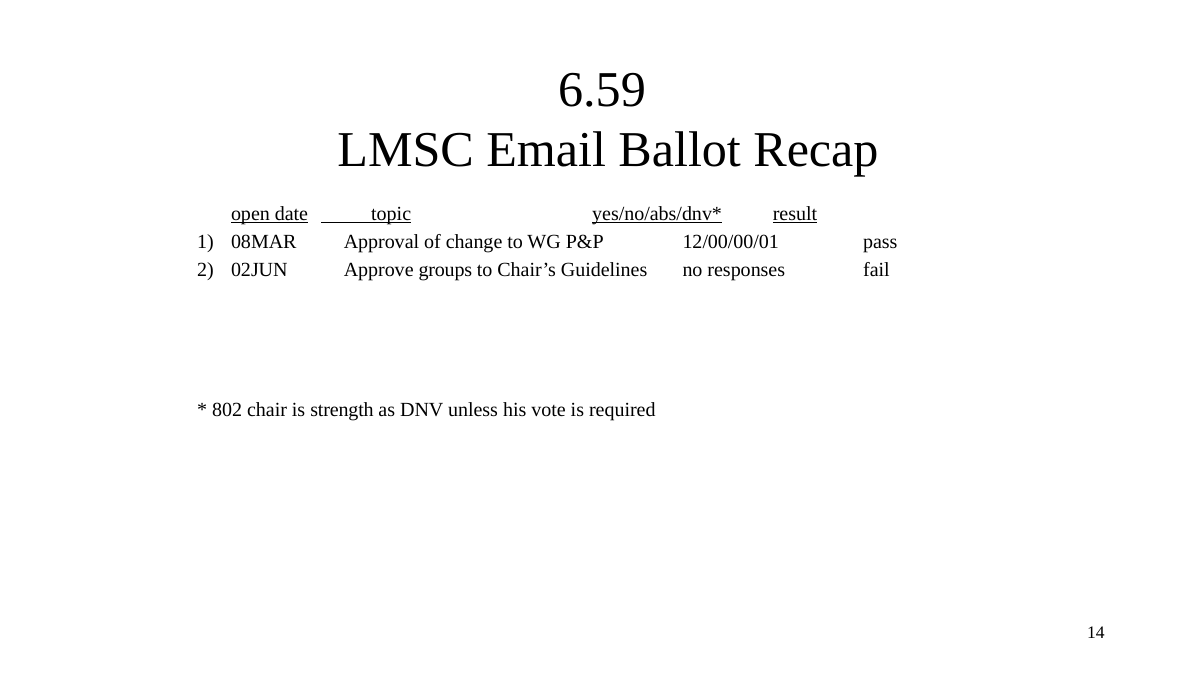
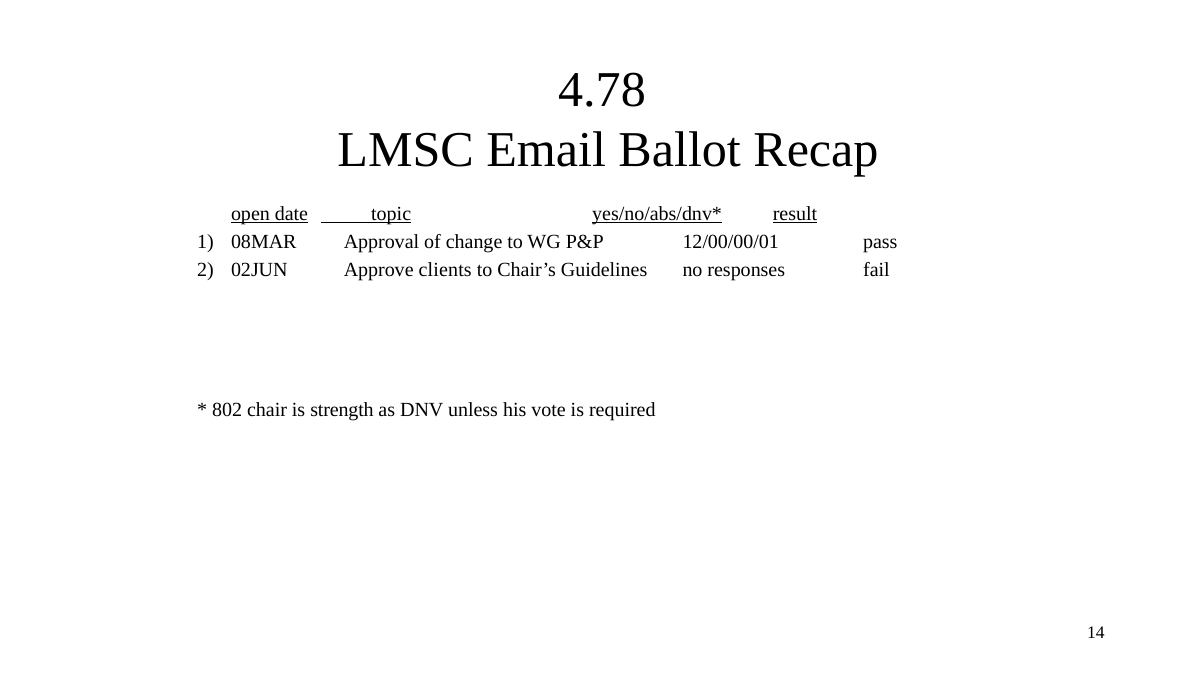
6.59: 6.59 -> 4.78
groups: groups -> clients
